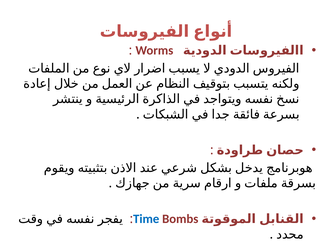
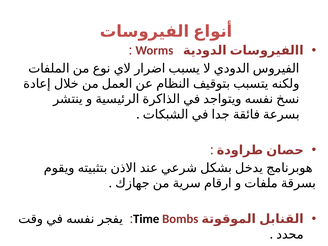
Time colour: blue -> black
